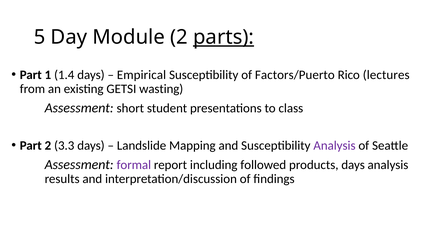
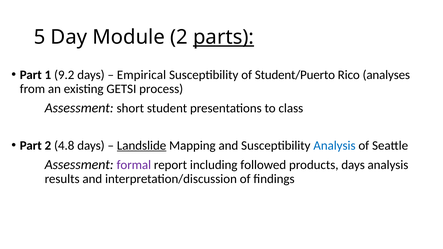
1.4: 1.4 -> 9.2
Factors/Puerto: Factors/Puerto -> Student/Puerto
lectures: lectures -> analyses
wasting: wasting -> process
3.3: 3.3 -> 4.8
Landslide underline: none -> present
Analysis at (334, 146) colour: purple -> blue
